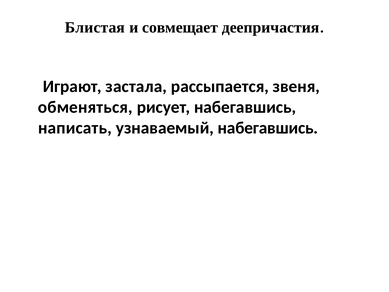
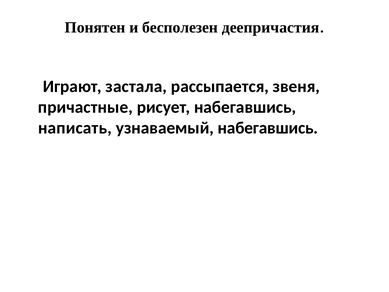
Блистая: Блистая -> Понятен
совмещает: совмещает -> бесполезен
обменяться: обменяться -> причастные
